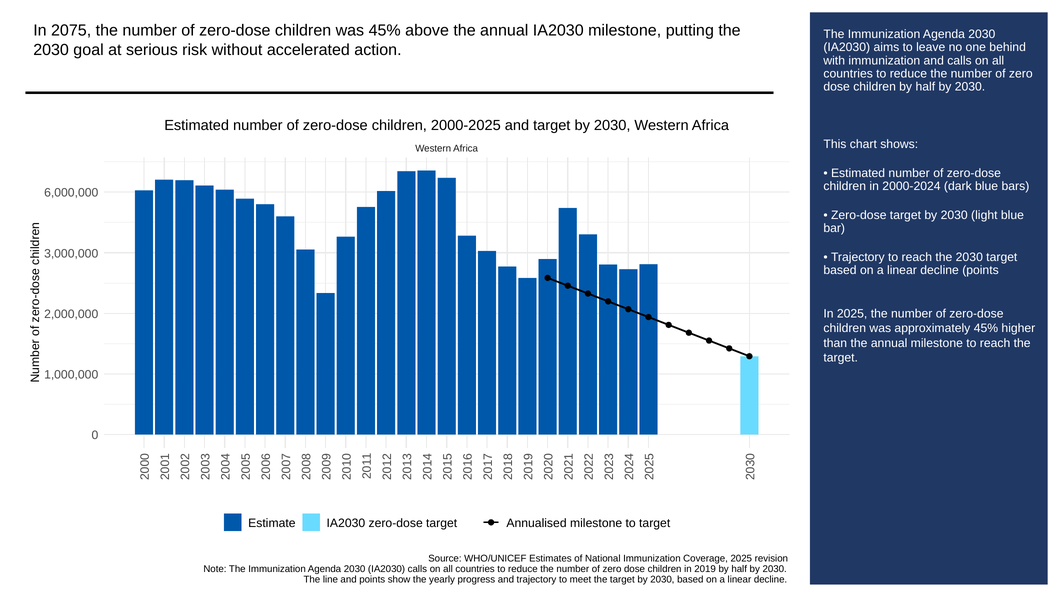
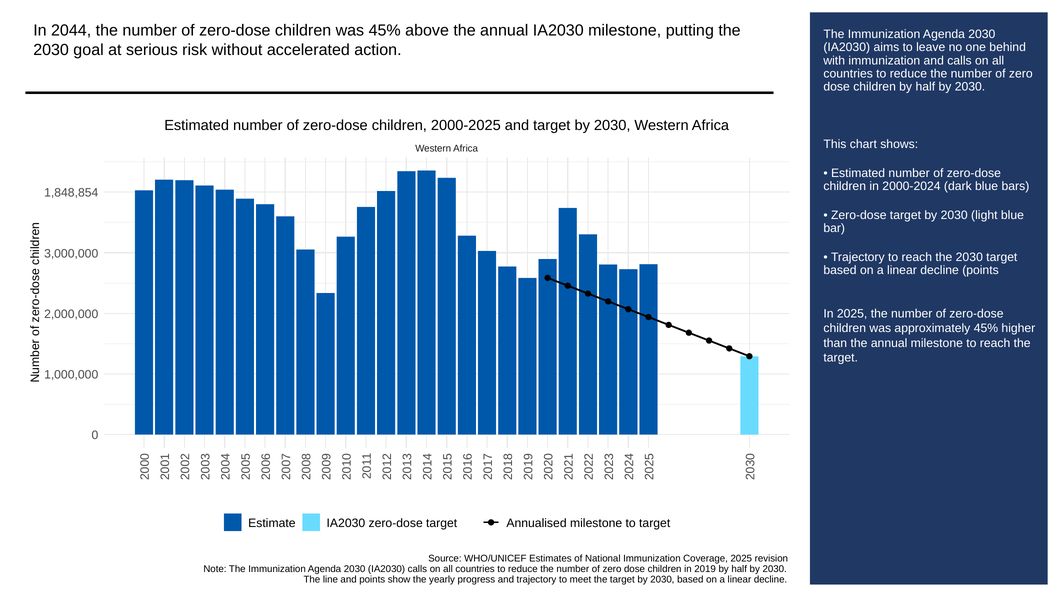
2075: 2075 -> 2044
6,000,000: 6,000,000 -> 1,848,854
